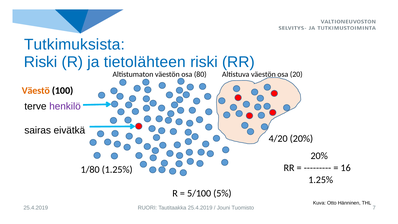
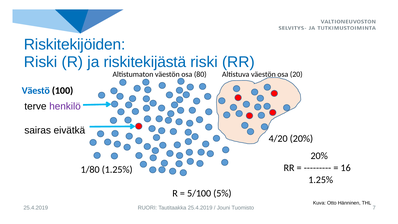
Tutkimuksista: Tutkimuksista -> Riskitekijöiden
tietolähteen: tietolähteen -> riskitekijästä
Väestö colour: orange -> blue
